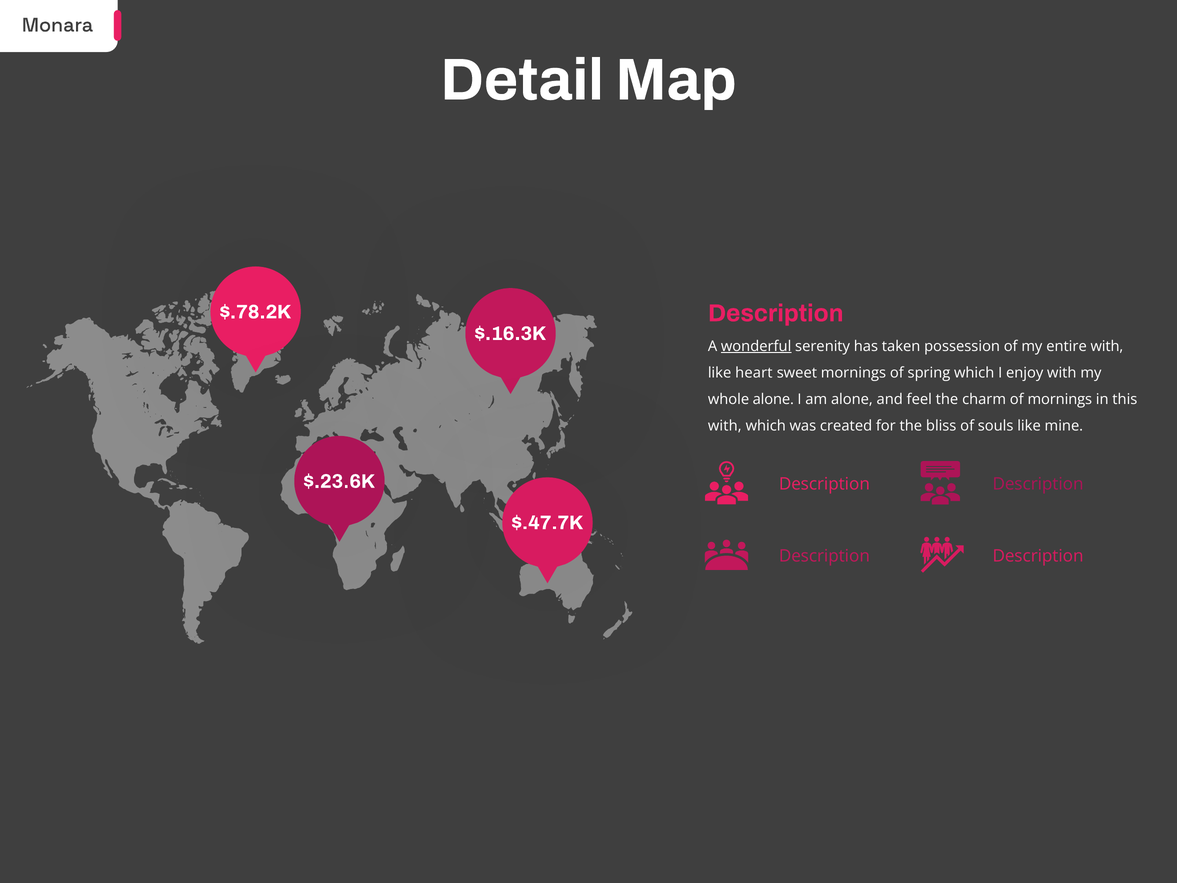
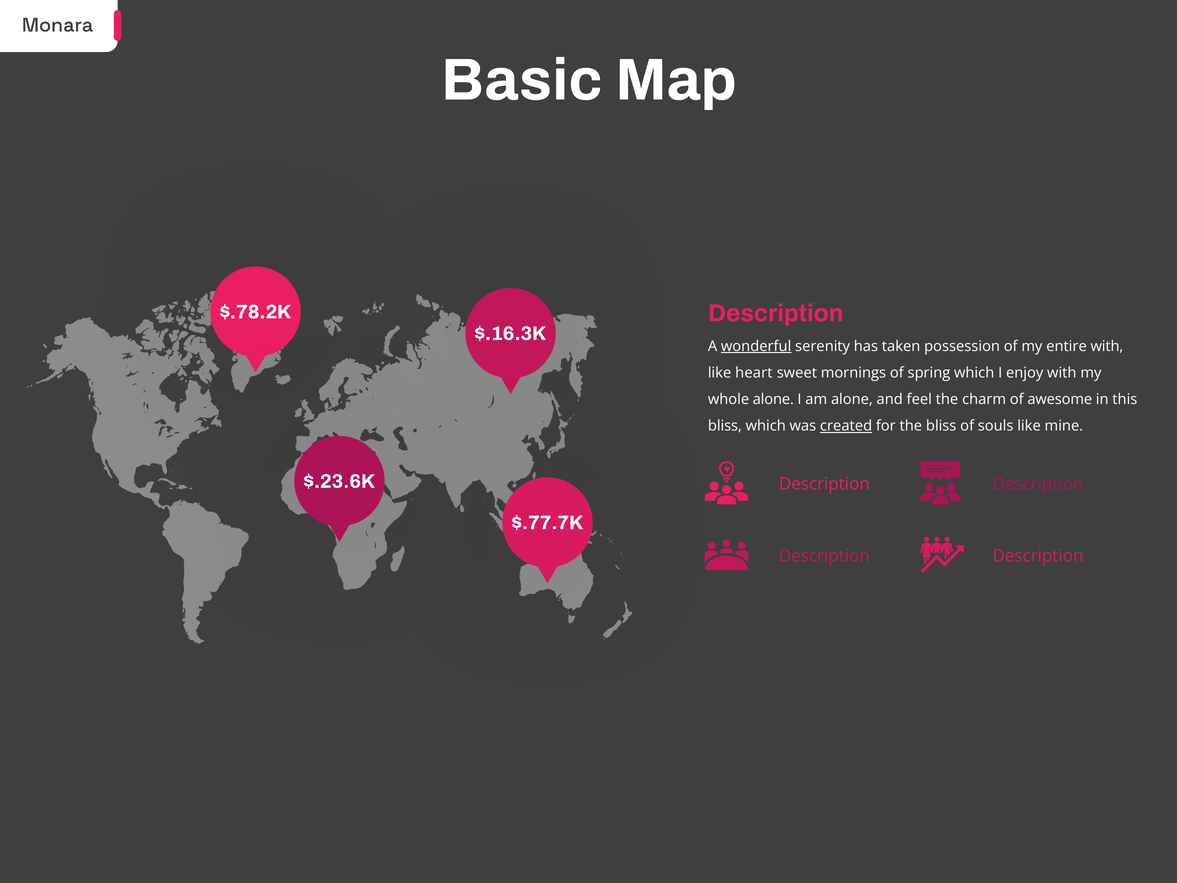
Detail: Detail -> Basic
of mornings: mornings -> awesome
with at (725, 426): with -> bliss
created underline: none -> present
$.47.7K: $.47.7K -> $.77.7K
